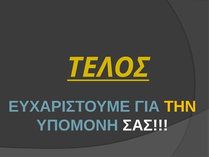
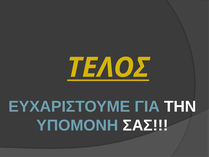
ΤΗΝ colour: yellow -> white
